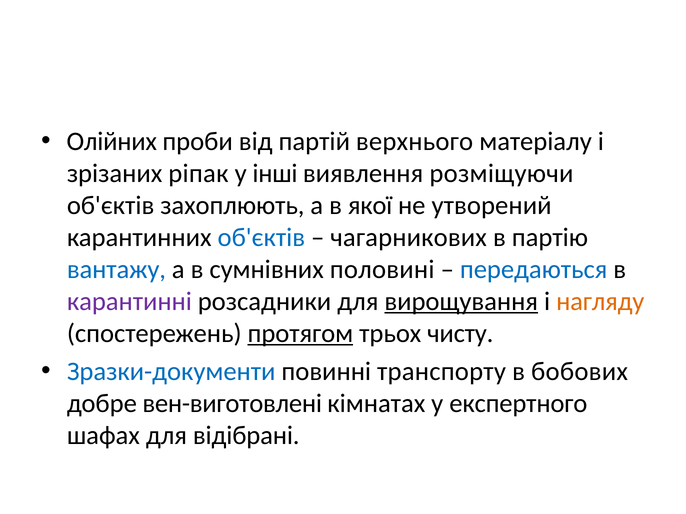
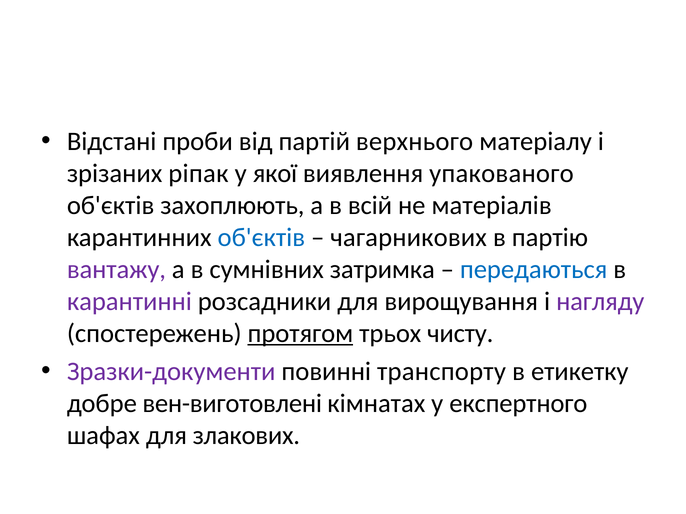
Олійних: Олійних -> Відстані
інші: інші -> якої
розміщуючи: розміщуючи -> упакованого
якої: якої -> всій
утворений: утворений -> матеріалів
вантажу colour: blue -> purple
половині: половині -> затримка
вирощування underline: present -> none
нагляду colour: orange -> purple
Зразки-документи colour: blue -> purple
бобових: бобових -> етикетку
відібрані: відібрані -> злакових
